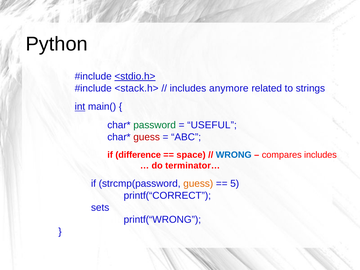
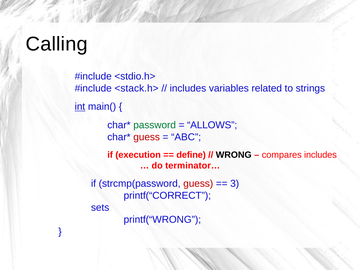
Python: Python -> Calling
<stdio.h> underline: present -> none
anymore: anymore -> variables
USEFUL: USEFUL -> ALLOWS
difference: difference -> execution
space: space -> define
WRONG colour: blue -> black
guess at (198, 184) colour: orange -> red
5: 5 -> 3
